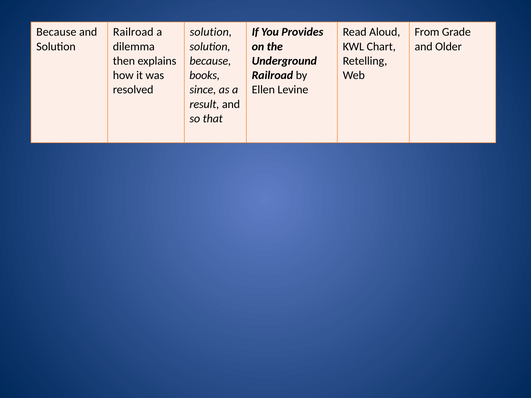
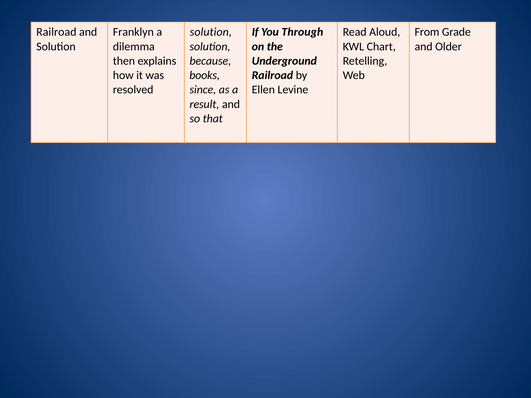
Because at (56, 32): Because -> Railroad
Railroad at (133, 32): Railroad -> Franklyn
Provides: Provides -> Through
